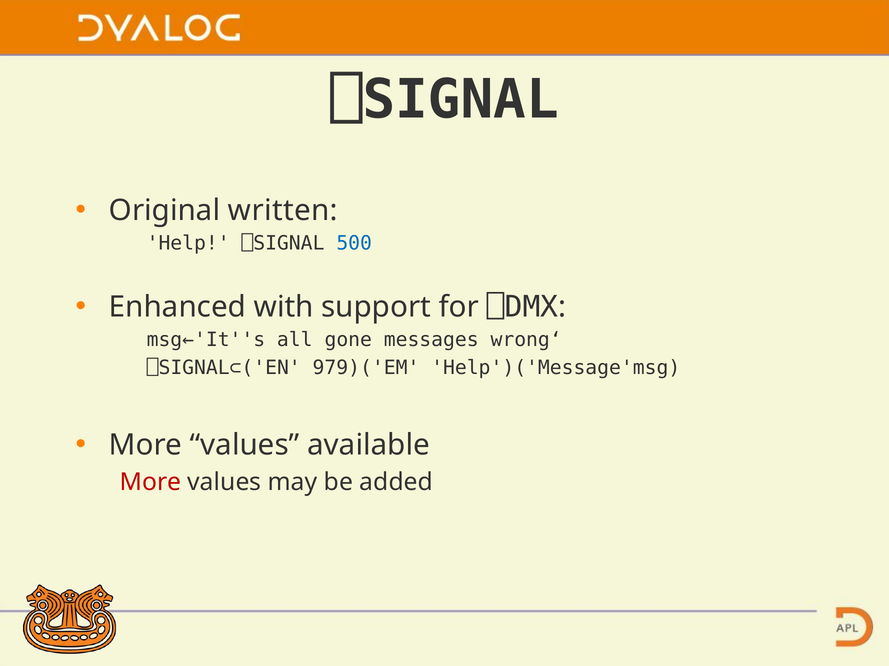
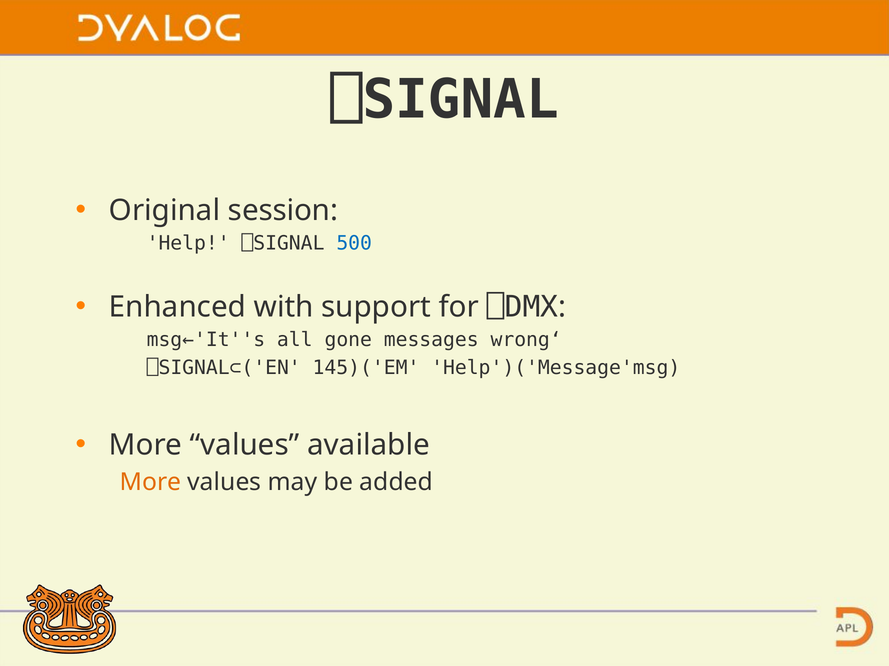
written: written -> session
979)('EM: 979)('EM -> 145)('EM
More at (151, 483) colour: red -> orange
